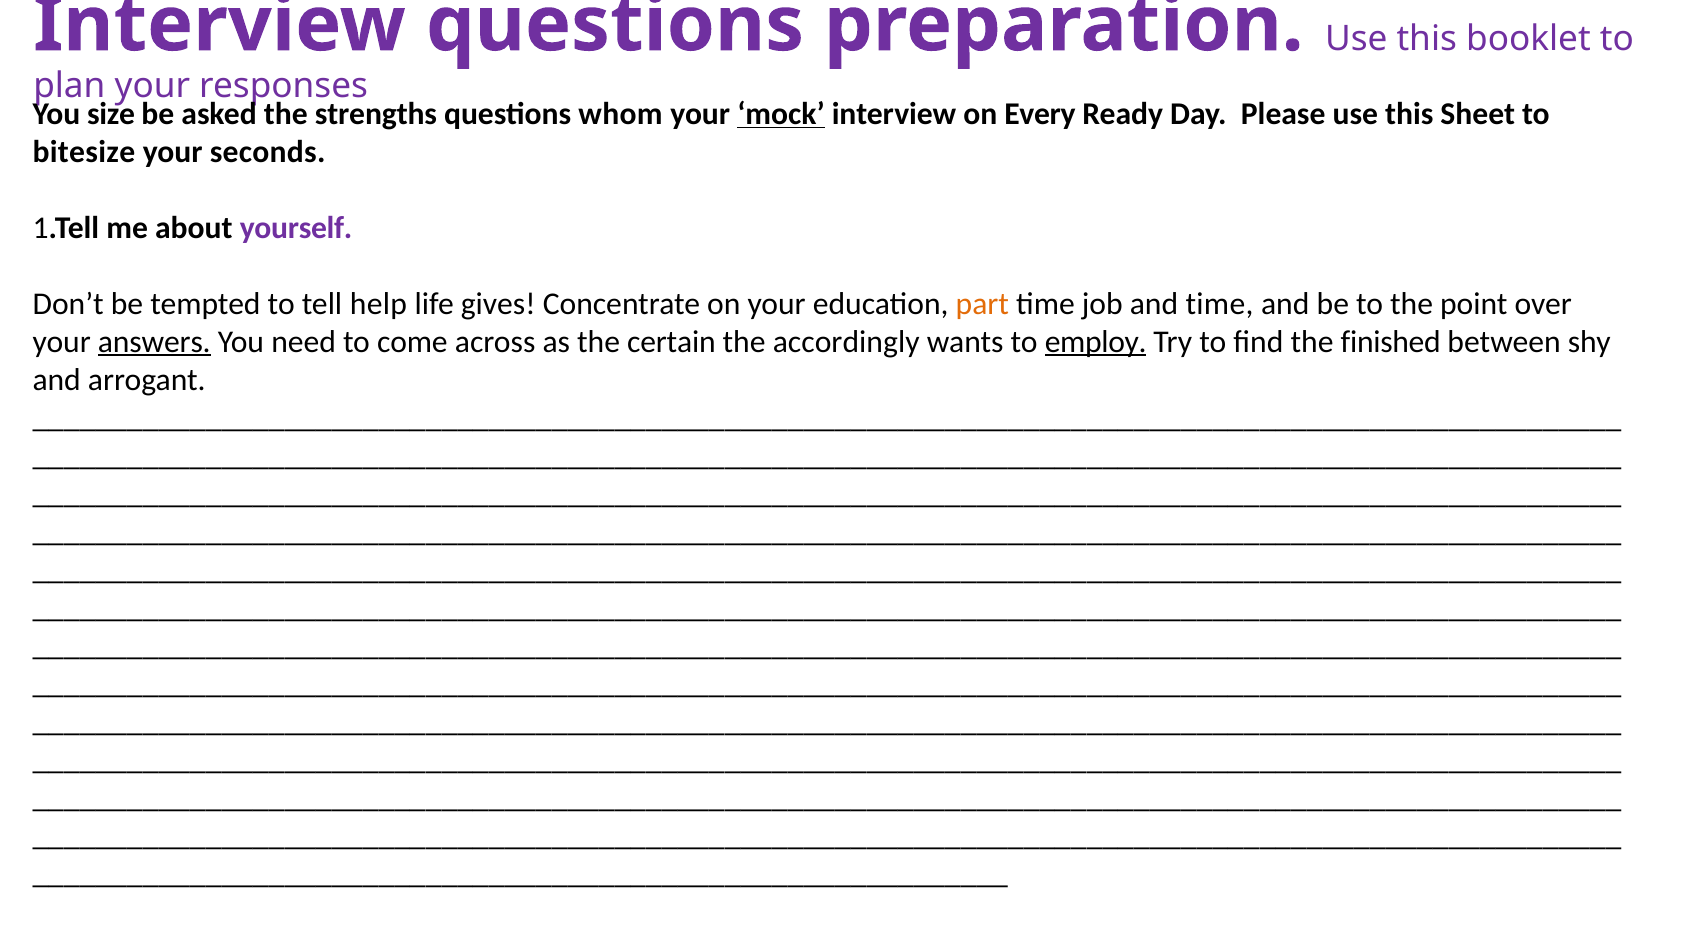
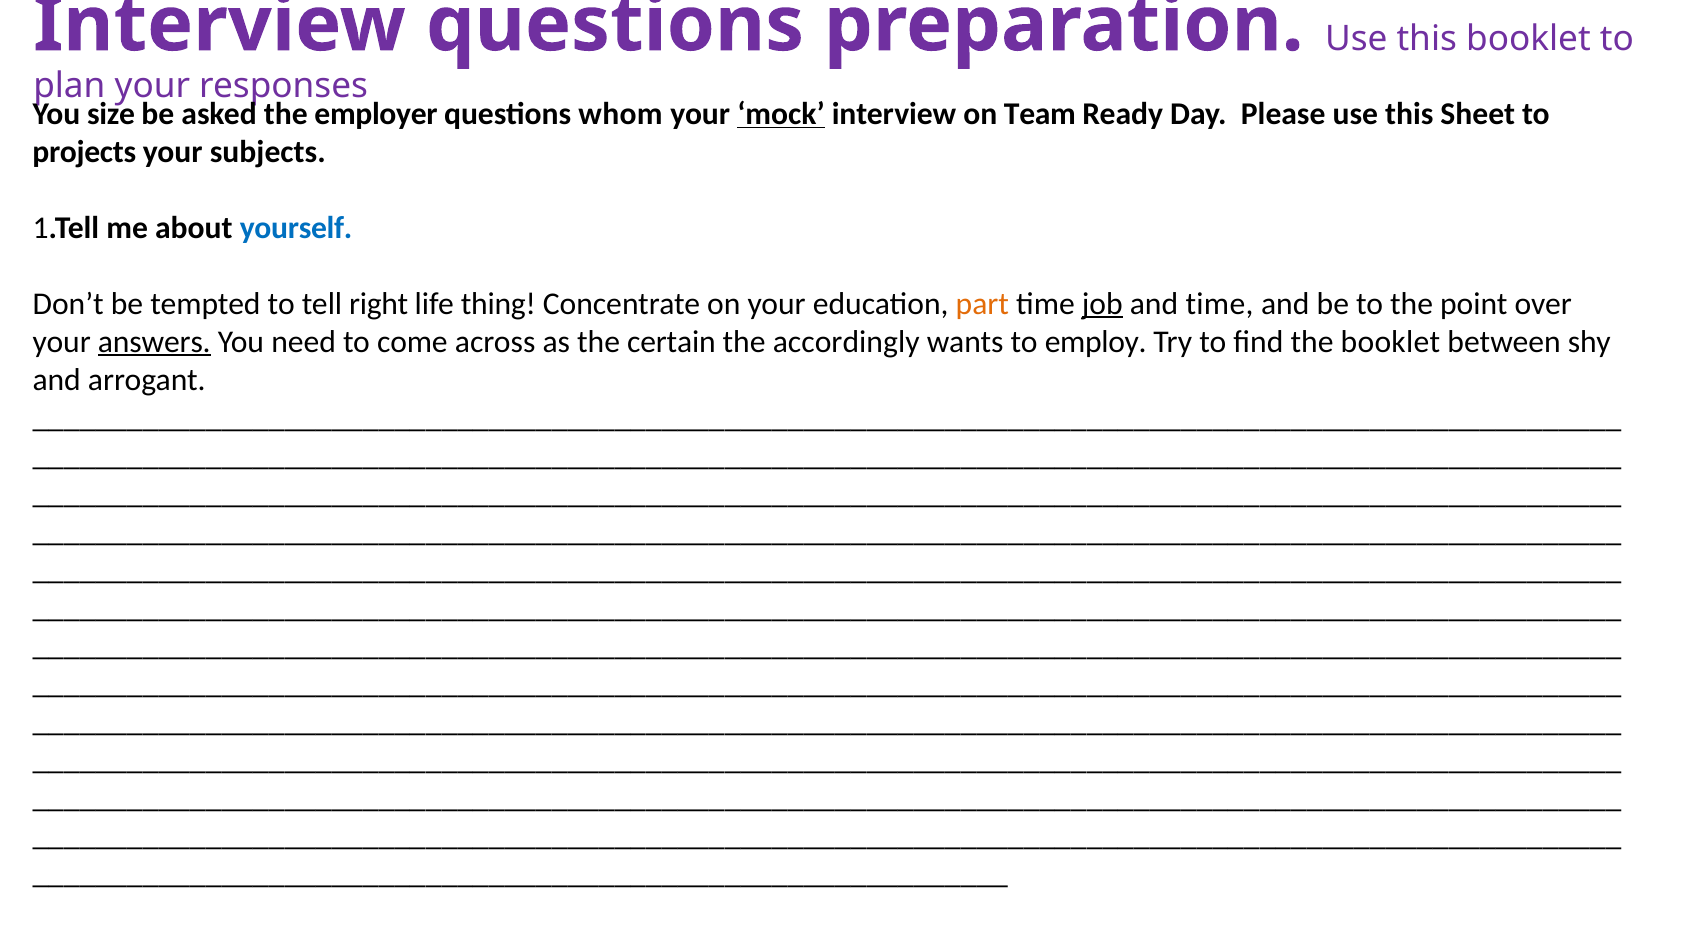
strengths: strengths -> employer
Every: Every -> Team
bitesize: bitesize -> projects
seconds: seconds -> subjects
yourself colour: purple -> blue
help: help -> right
gives: gives -> thing
job underline: none -> present
employ underline: present -> none
the finished: finished -> booklet
